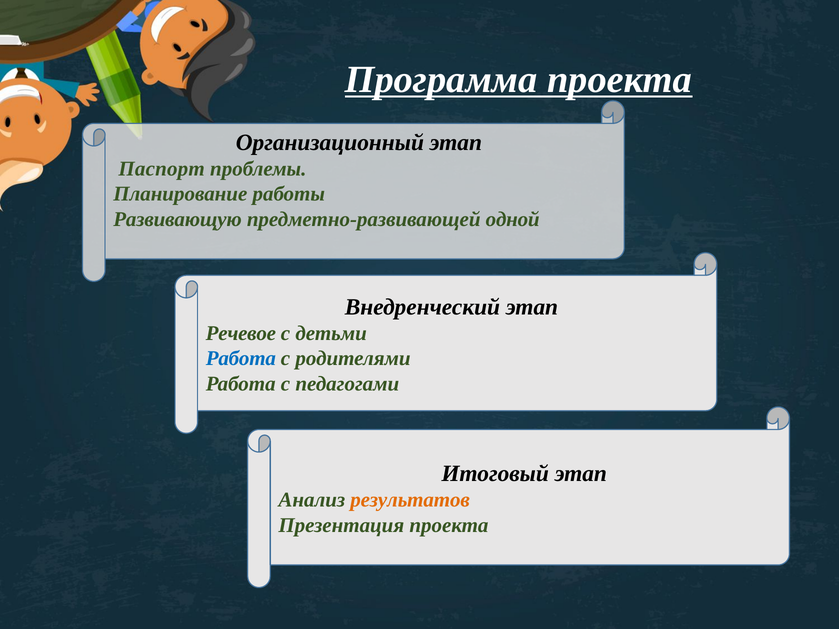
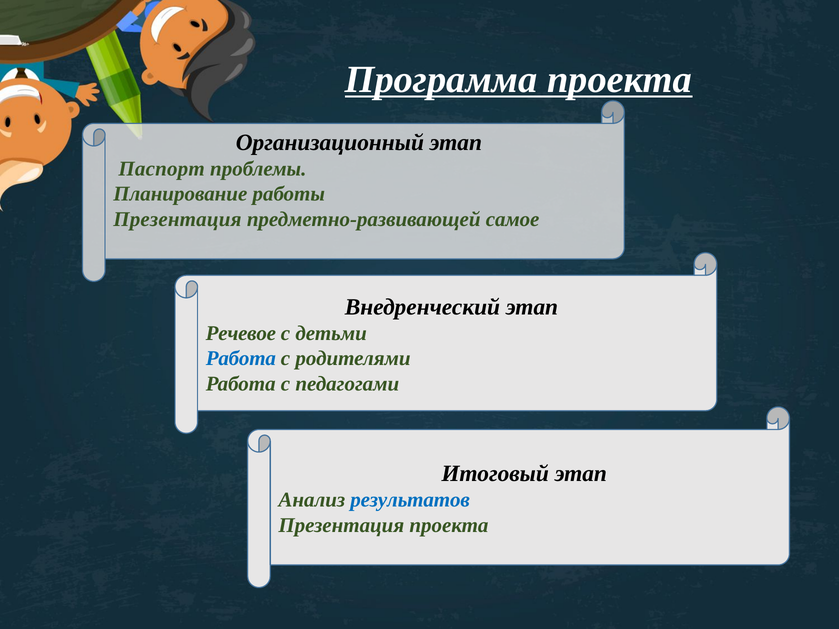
Развивающую at (178, 219): Развивающую -> Презентация
одной: одной -> самое
результатов colour: orange -> blue
